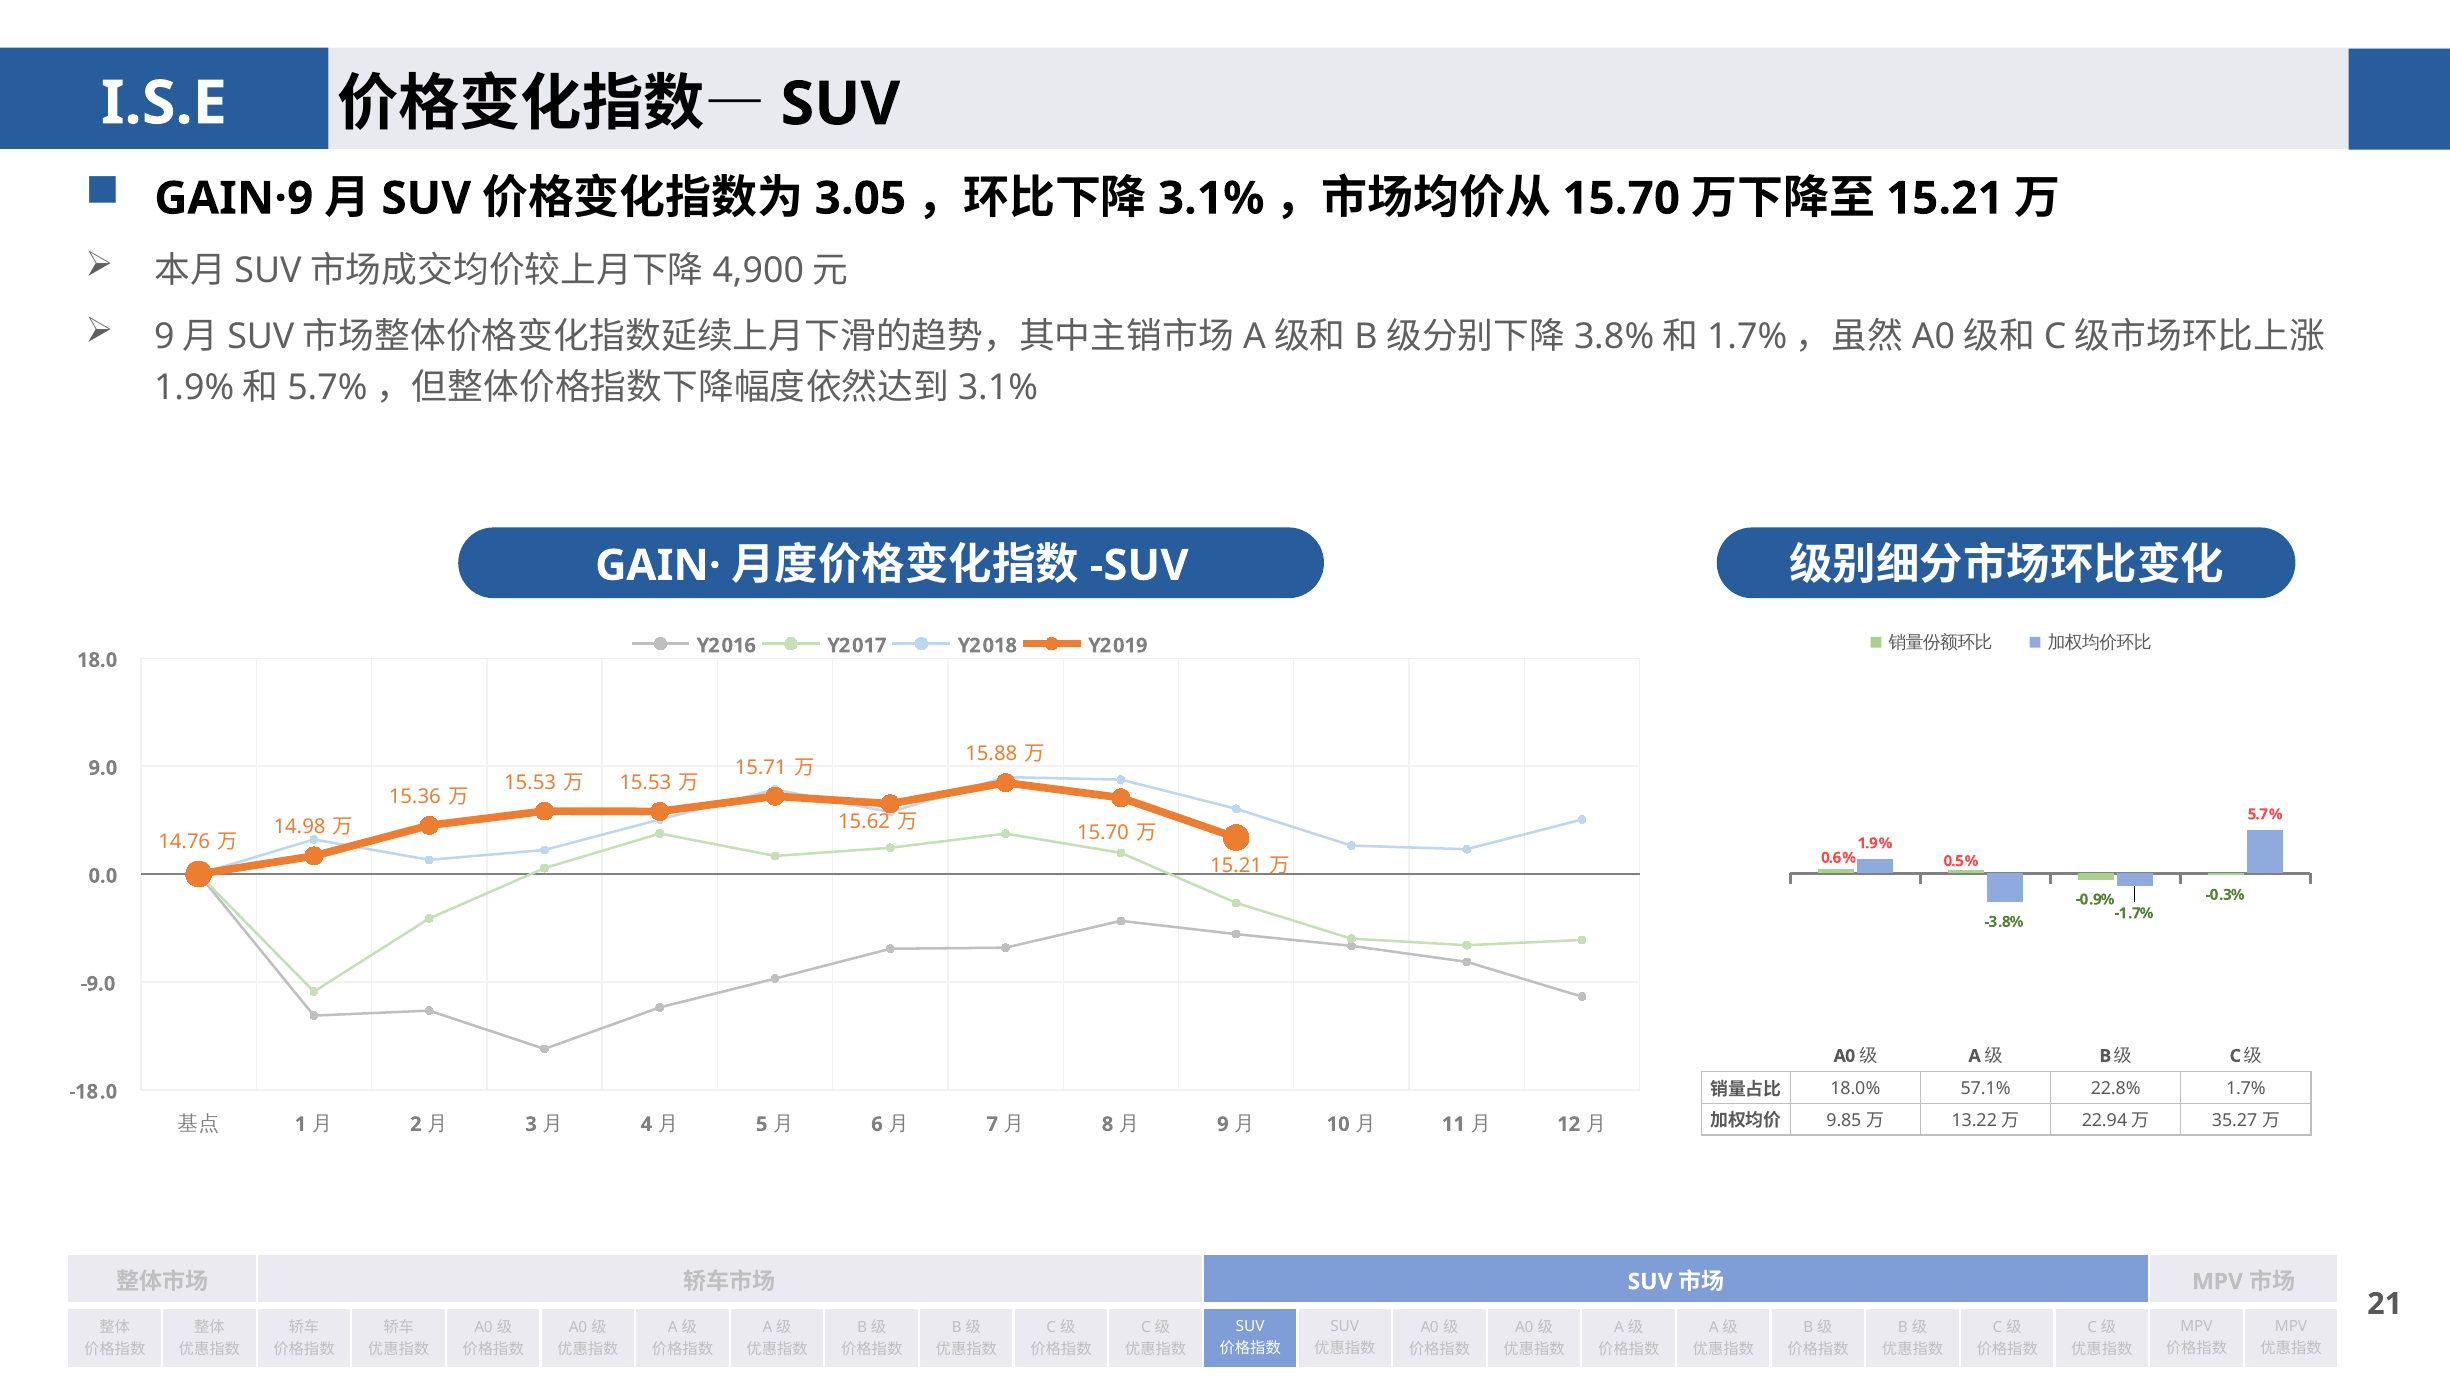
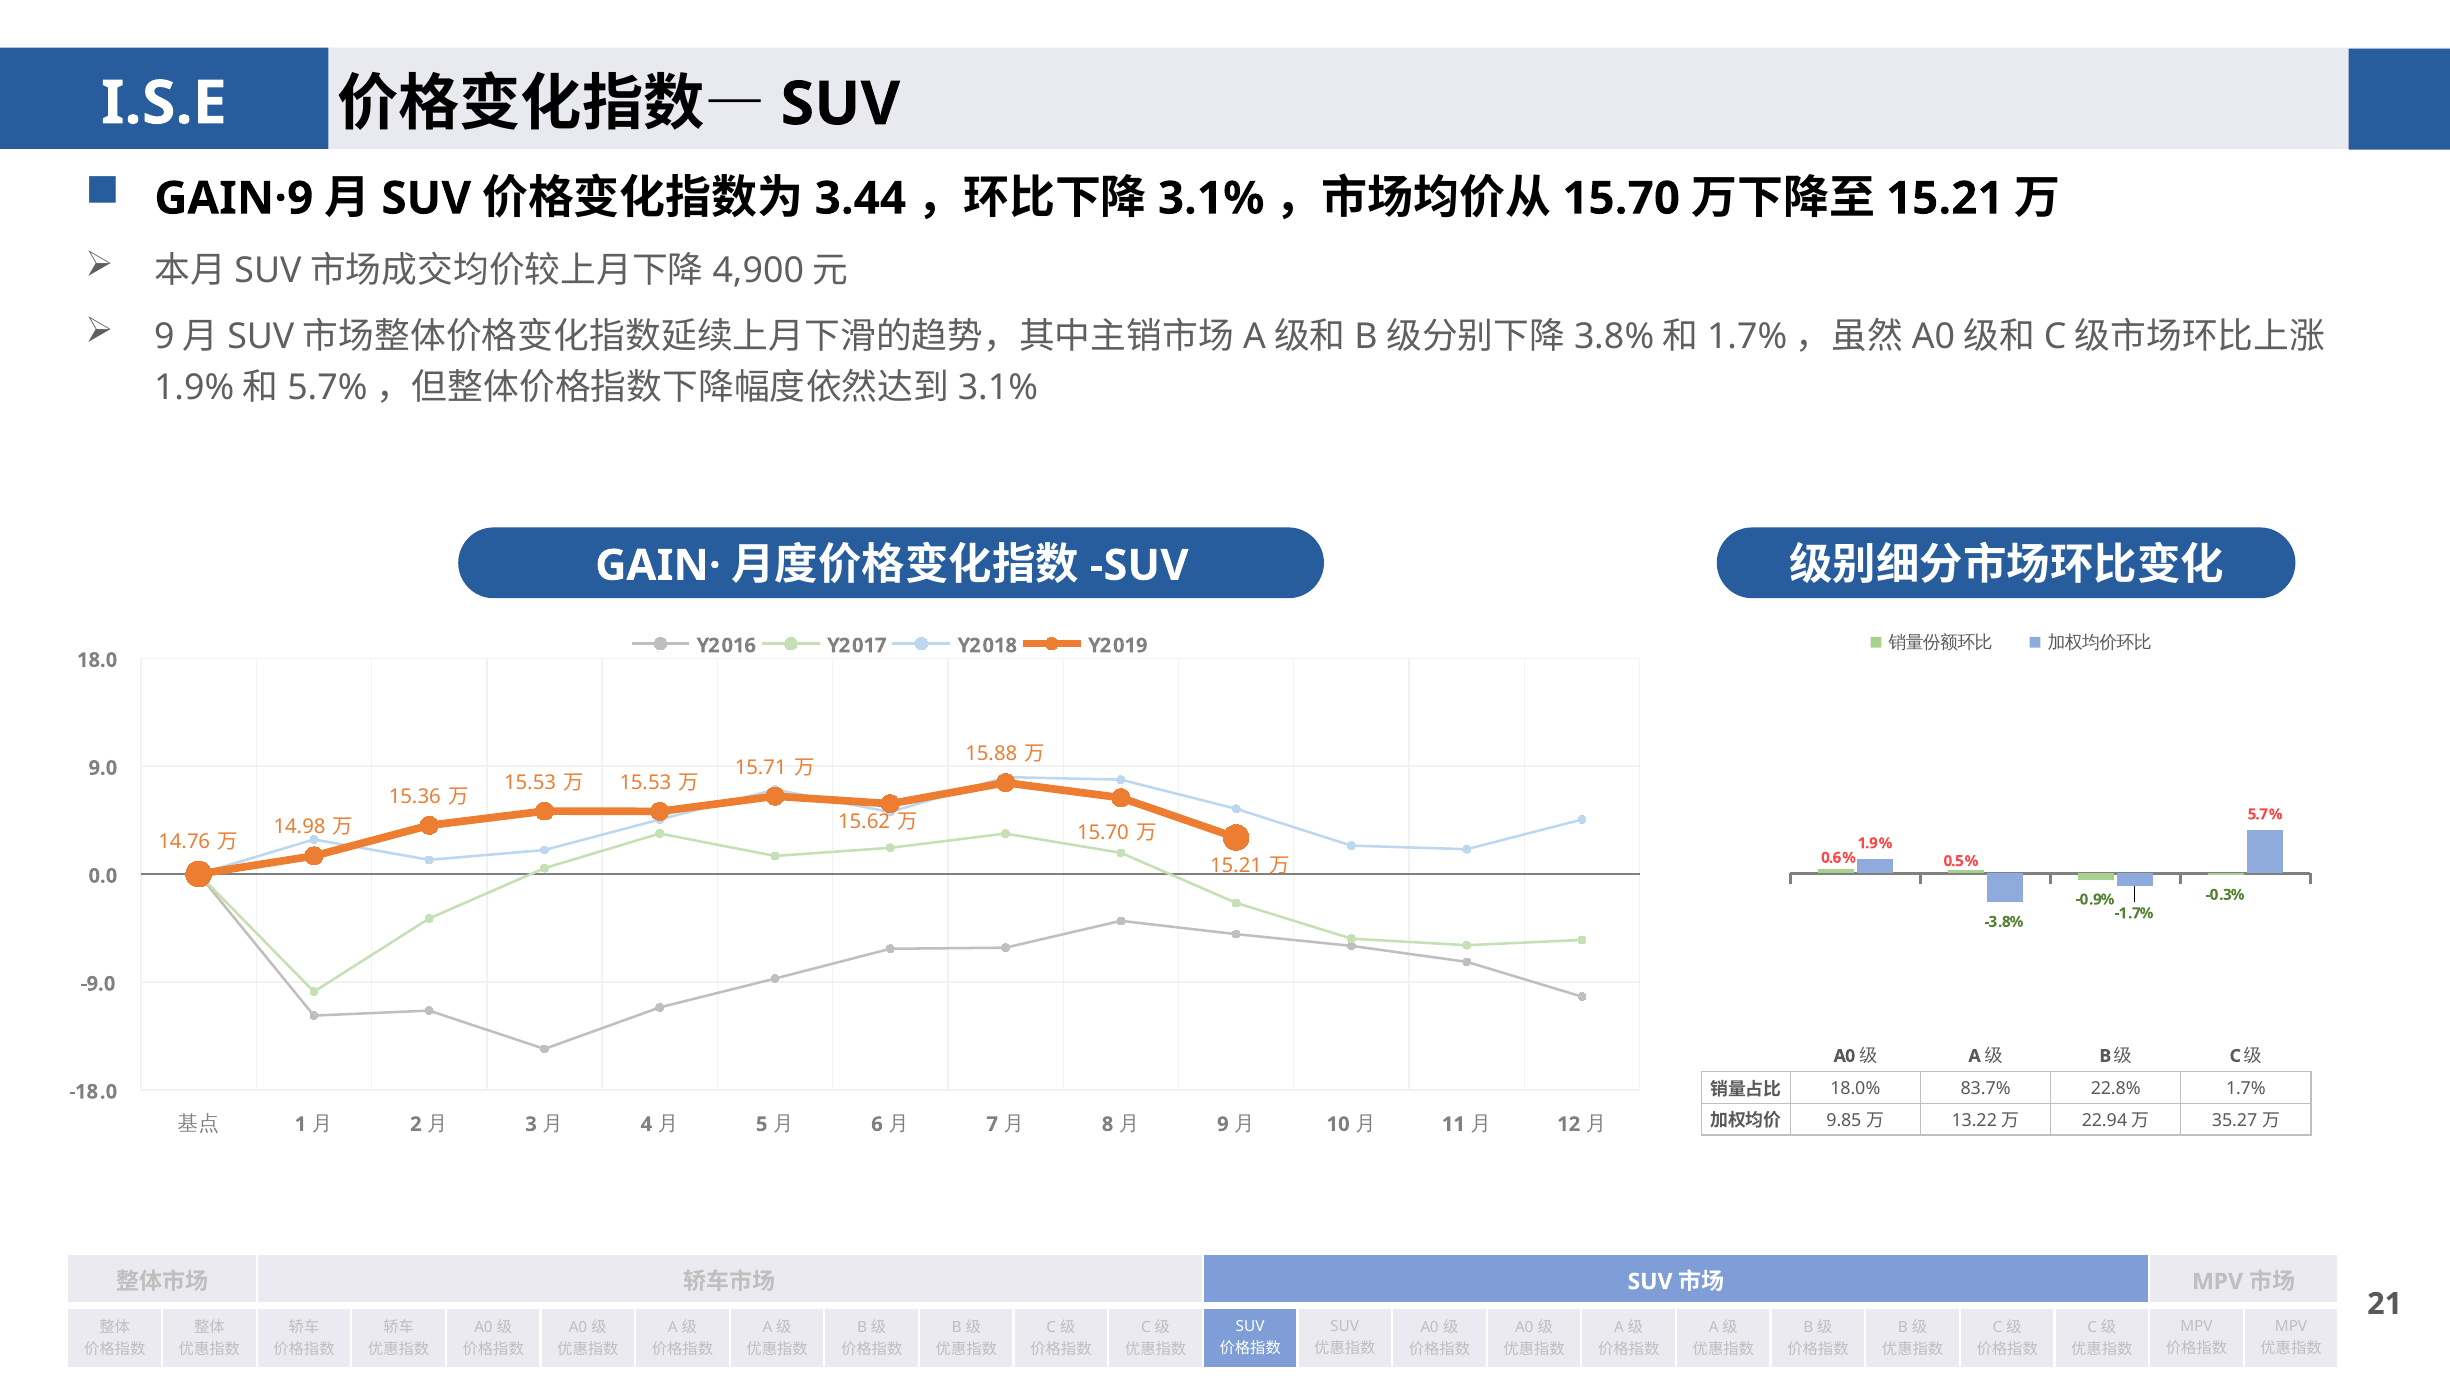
3.05: 3.05 -> 3.44
57.1%: 57.1% -> 83.7%
